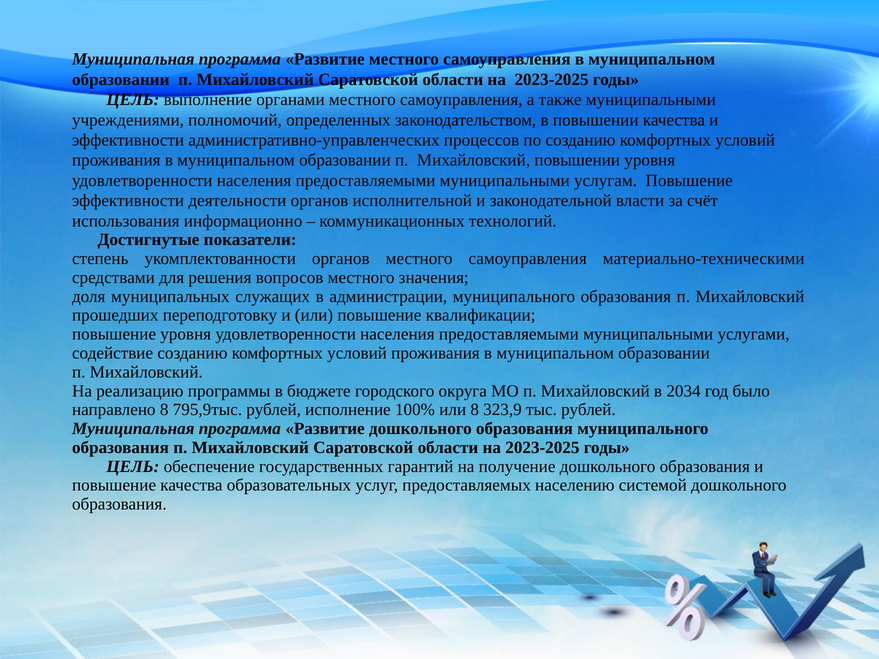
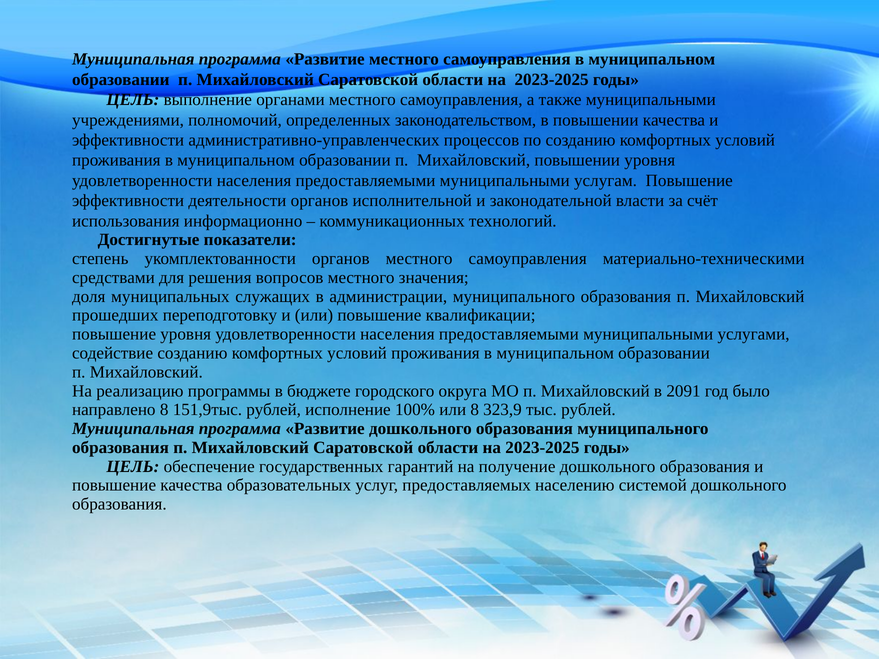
2034: 2034 -> 2091
795,9тыс: 795,9тыс -> 151,9тыс
